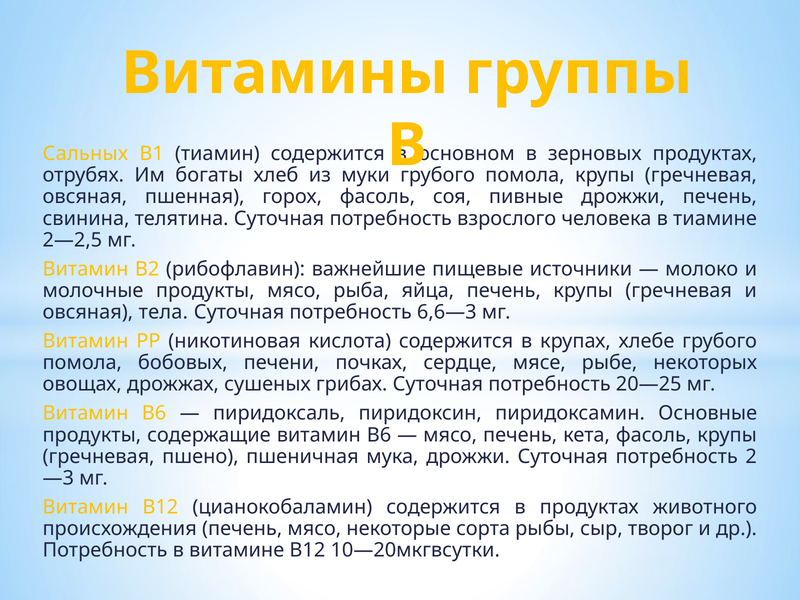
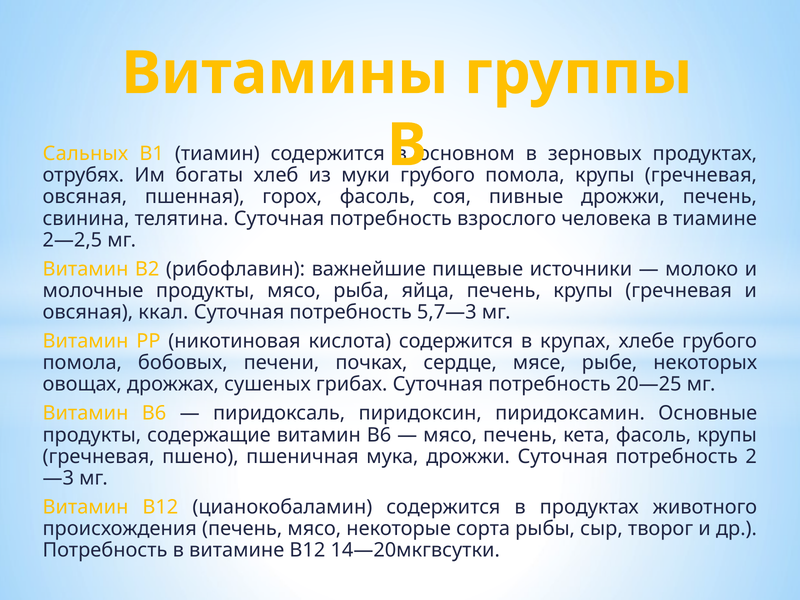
тела: тела -> ккал
6,6—3: 6,6—3 -> 5,7—3
10—20мкгвсутки: 10—20мкгвсутки -> 14—20мкгвсутки
